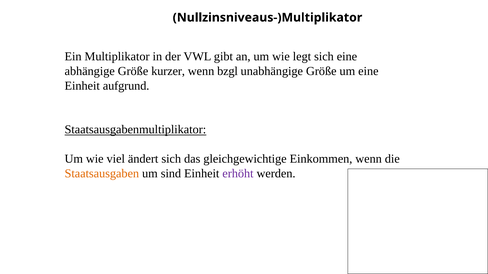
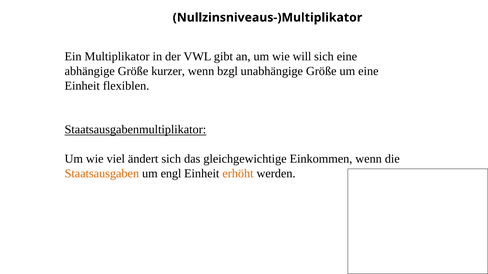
legt: legt -> will
aufgrund: aufgrund -> flexiblen
sind: sind -> engl
erhöht colour: purple -> orange
